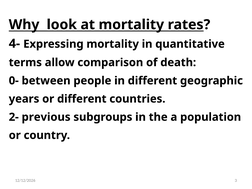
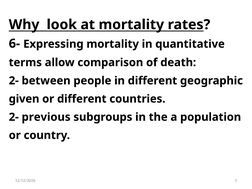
4-: 4- -> 6-
0- at (14, 81): 0- -> 2-
years: years -> given
